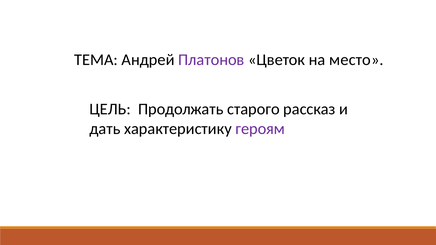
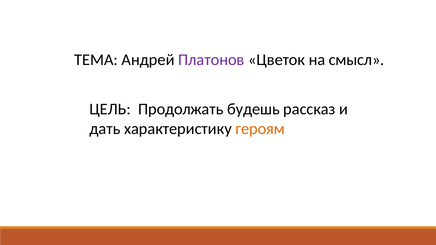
место: место -> смысл
старого: старого -> будешь
героям colour: purple -> orange
